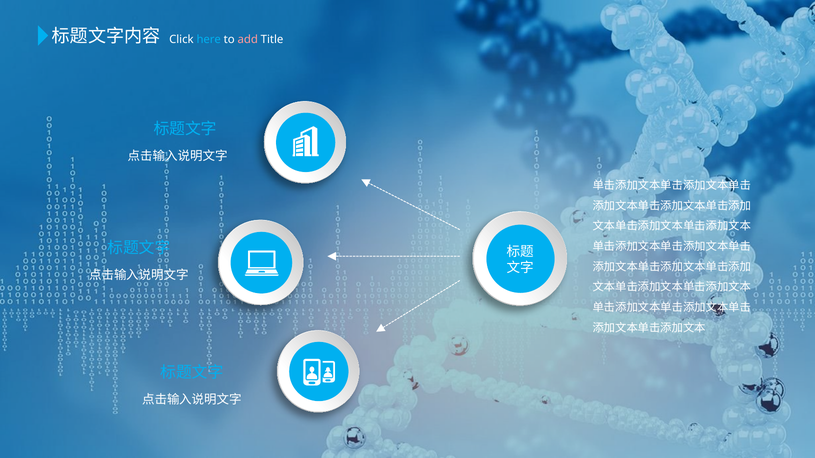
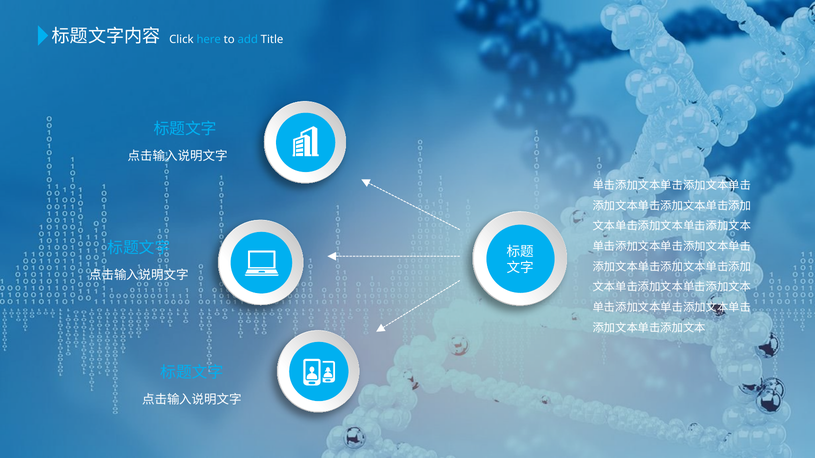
add colour: pink -> light blue
